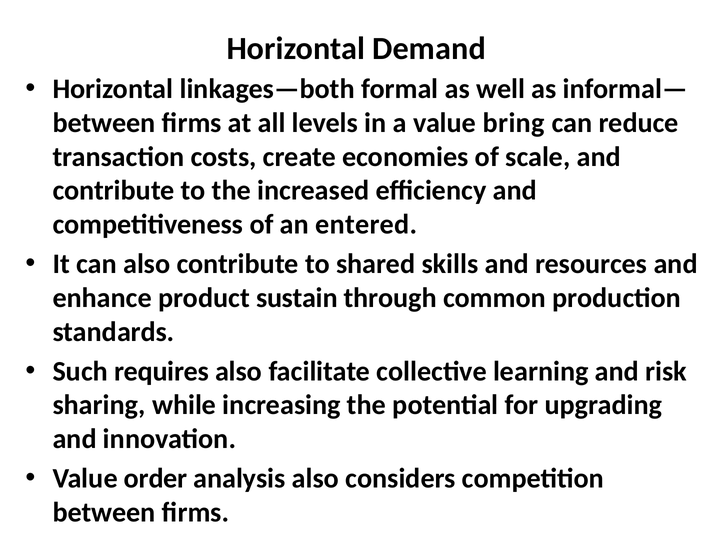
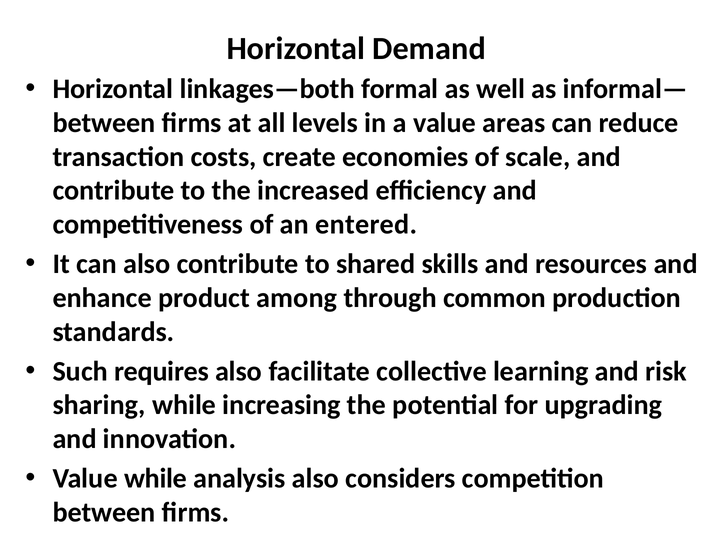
bring: bring -> areas
sustain: sustain -> among
Value order: order -> while
